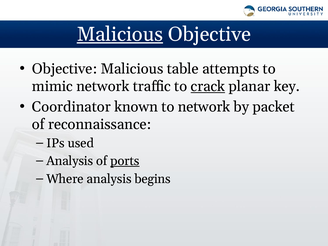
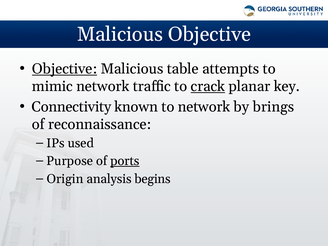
Malicious at (120, 34) underline: present -> none
Objective at (65, 69) underline: none -> present
Coordinator: Coordinator -> Connectivity
packet: packet -> brings
Analysis at (70, 161): Analysis -> Purpose
Where: Where -> Origin
